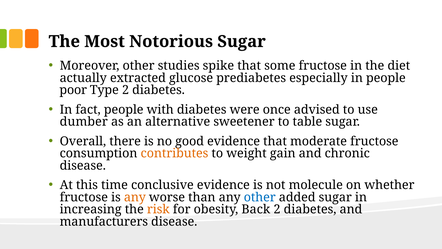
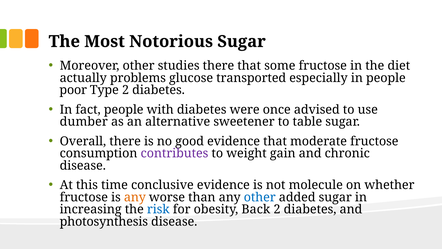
studies spike: spike -> there
extracted: extracted -> problems
prediabetes: prediabetes -> transported
contributes colour: orange -> purple
risk colour: orange -> blue
manufacturers: manufacturers -> photosynthesis
